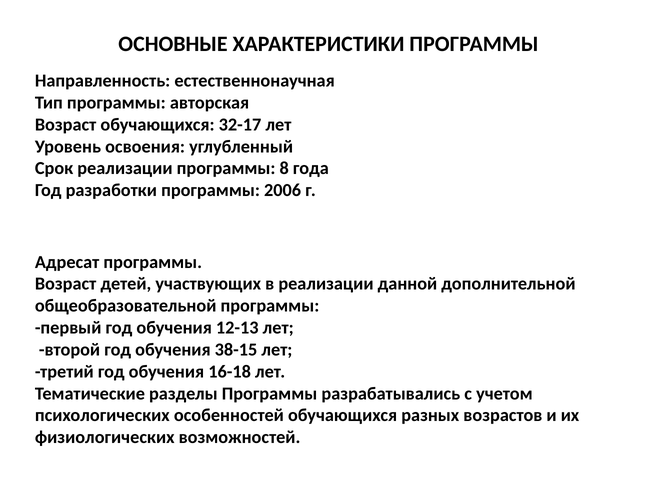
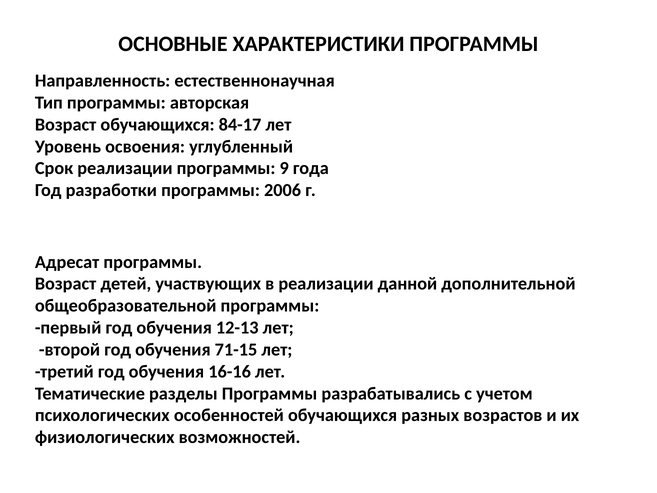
32-17: 32-17 -> 84-17
8: 8 -> 9
38-15: 38-15 -> 71-15
16-18: 16-18 -> 16-16
